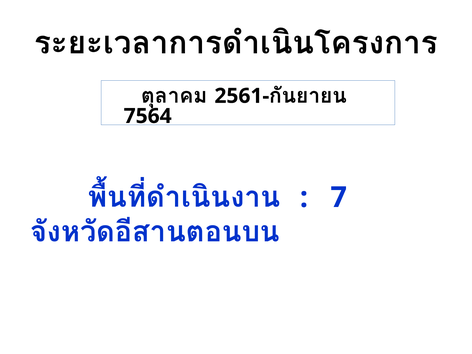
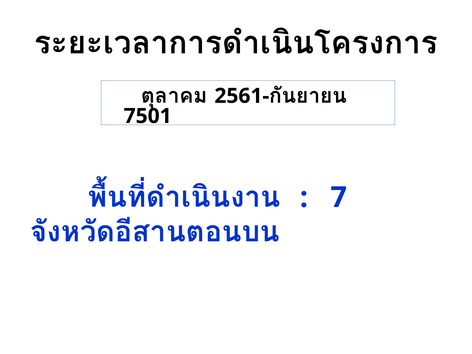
7564: 7564 -> 7501
